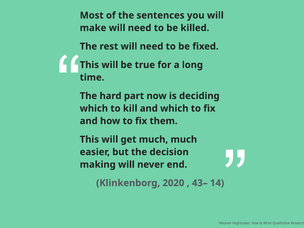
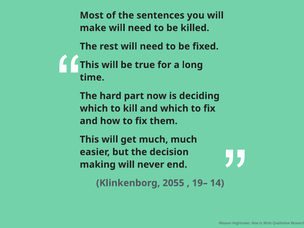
2020: 2020 -> 2055
43–: 43– -> 19–
